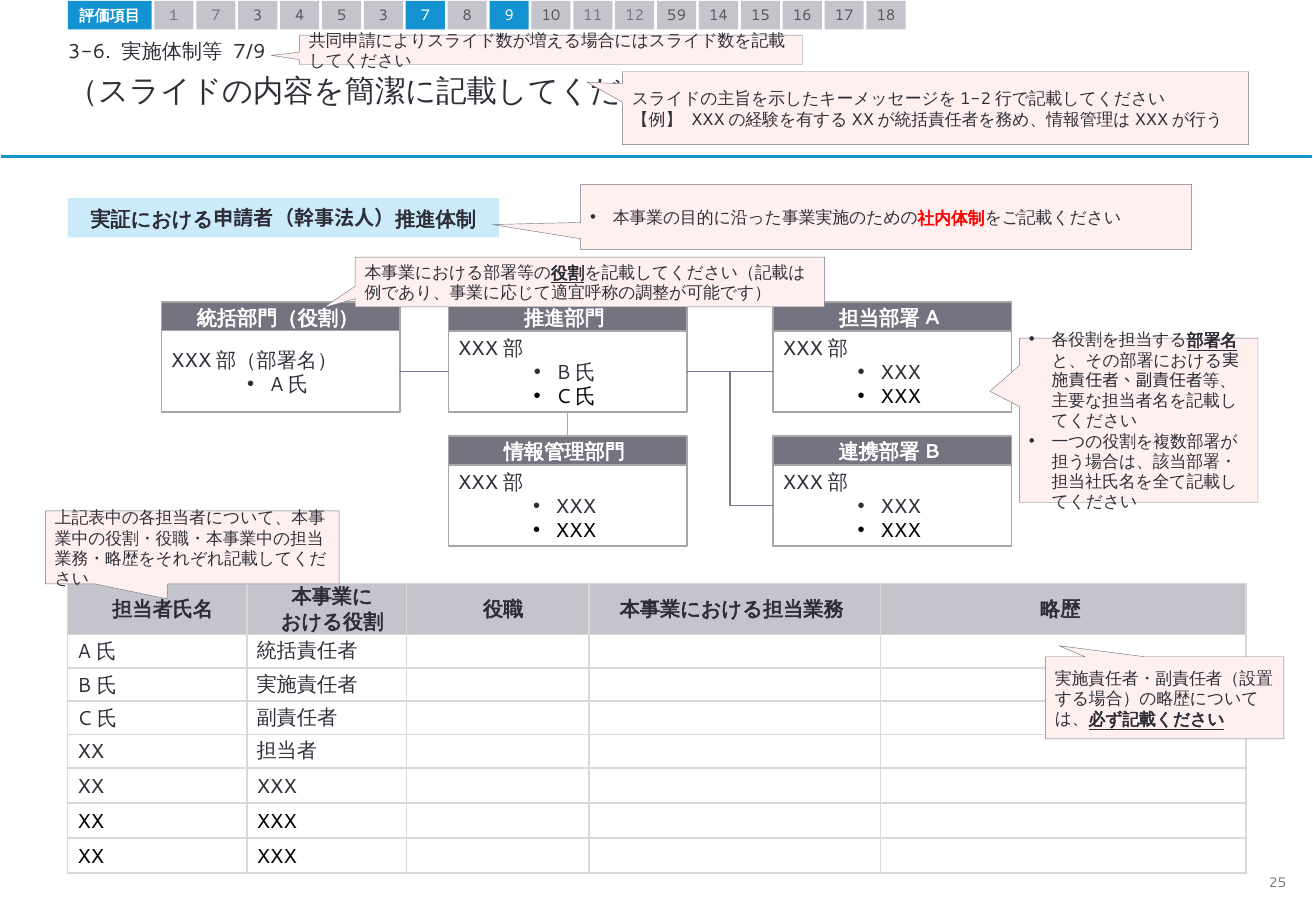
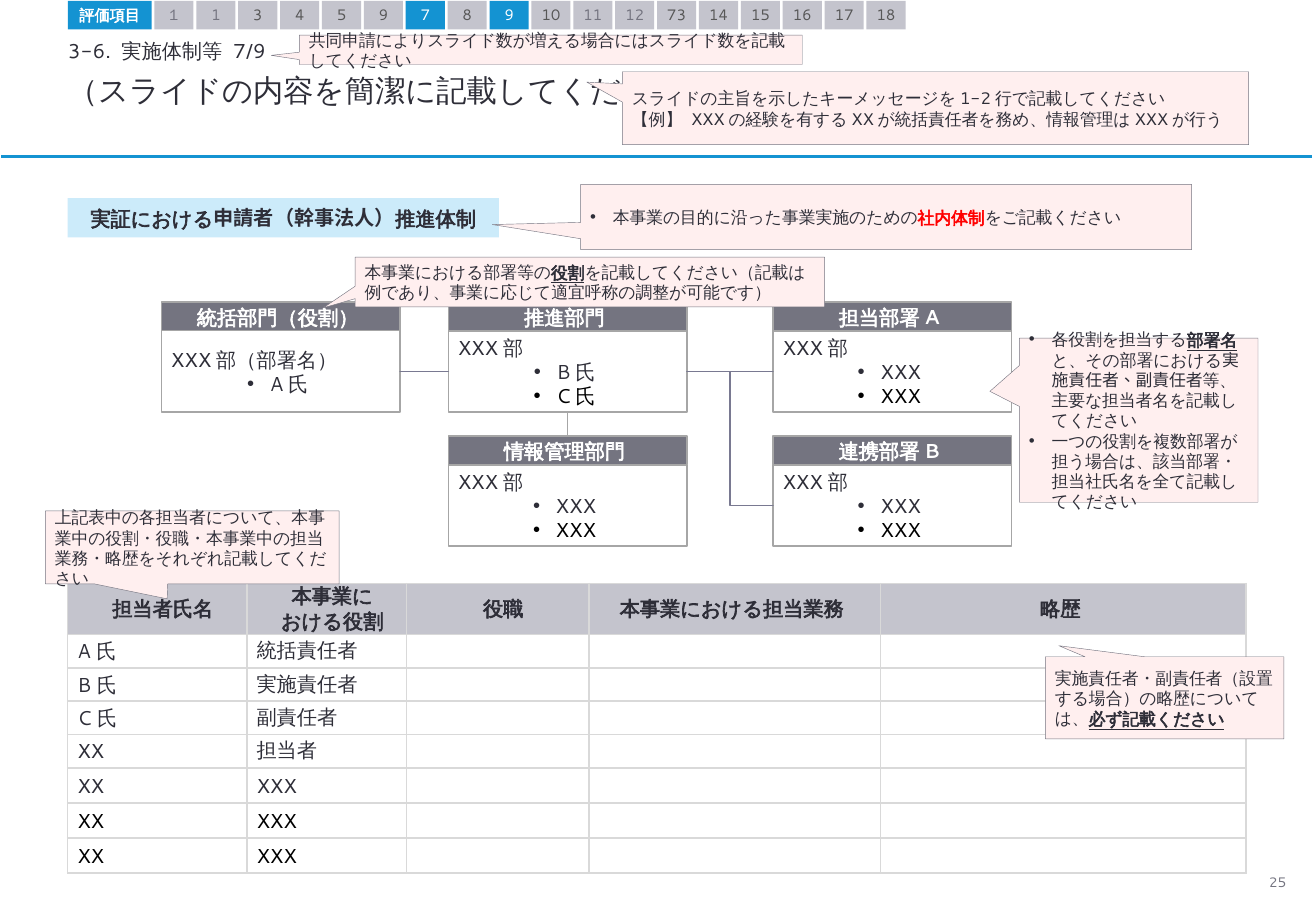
１ 7: 7 -> 1
5 3: 3 -> 9
59: 59 -> 73
